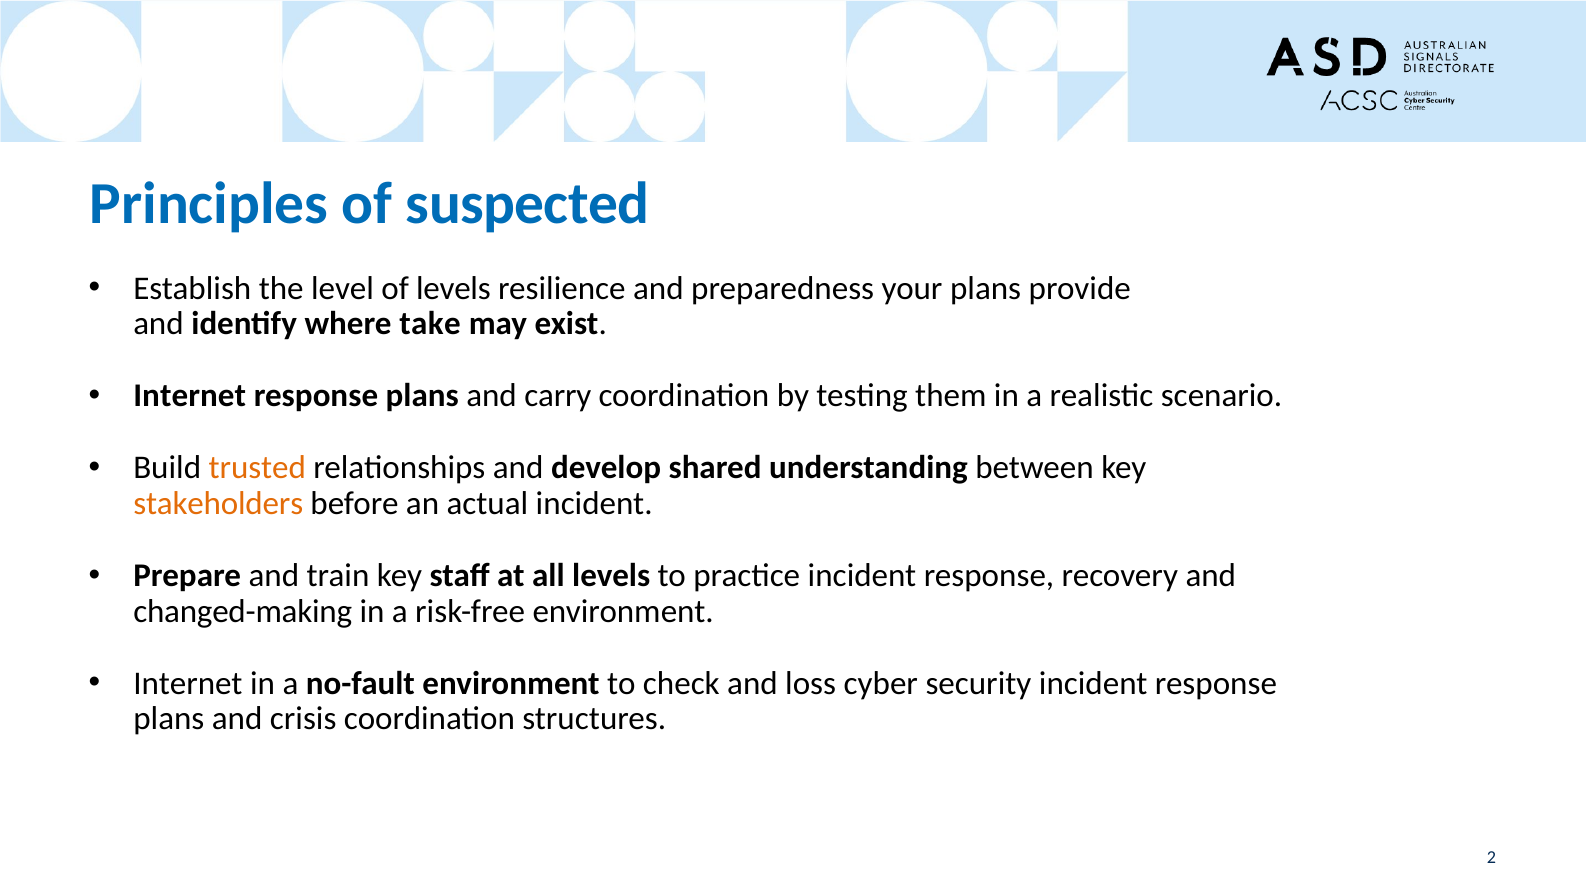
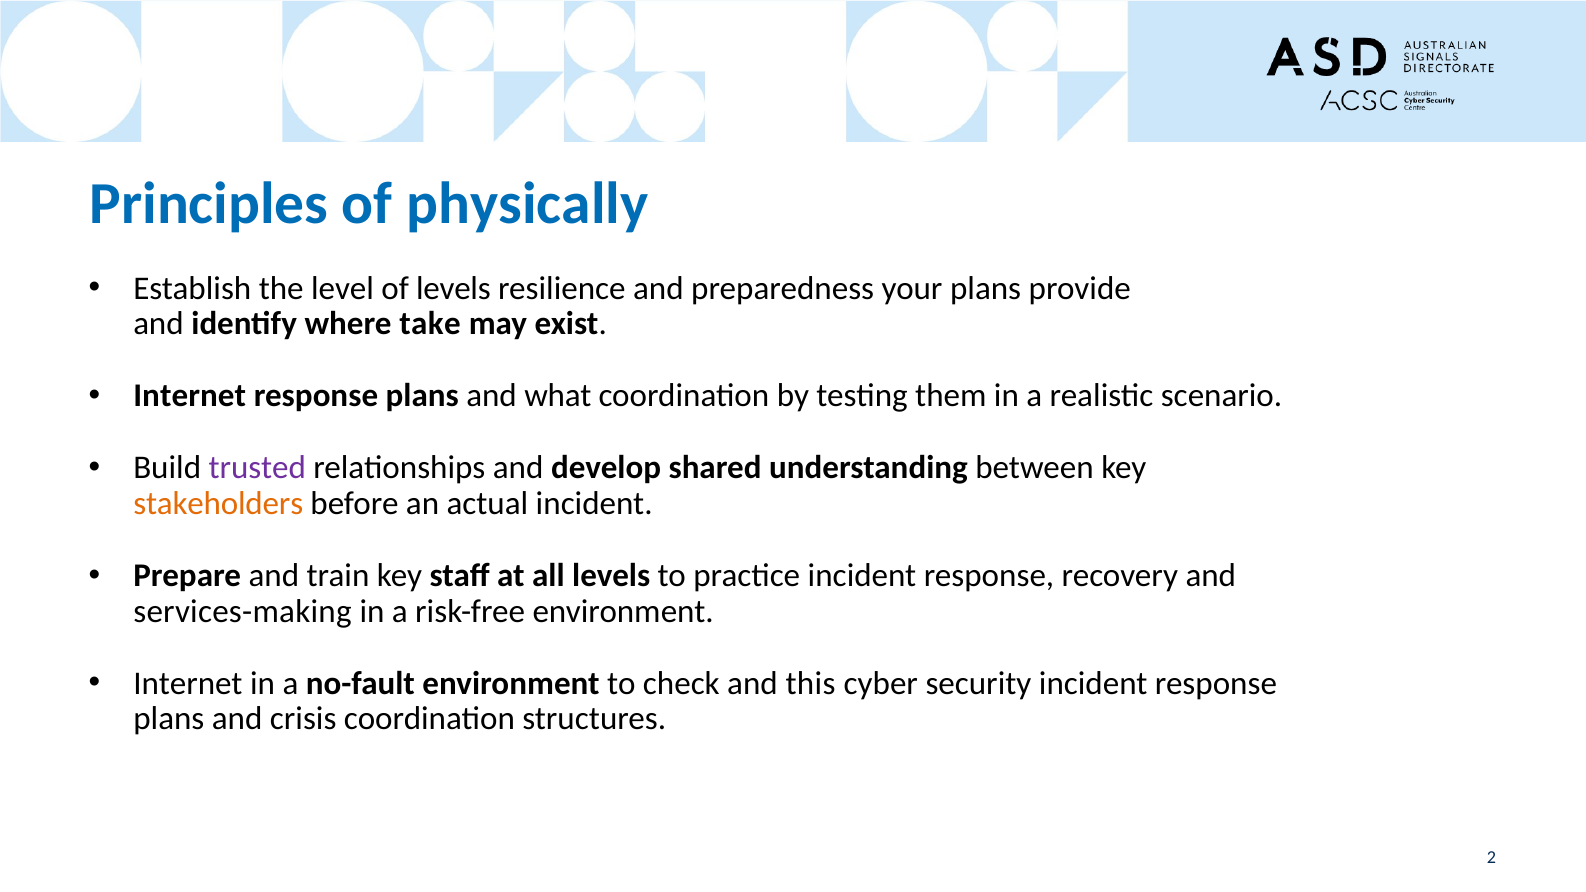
suspected: suspected -> physically
carry: carry -> what
trusted colour: orange -> purple
changed-making: changed-making -> services-making
loss: loss -> this
